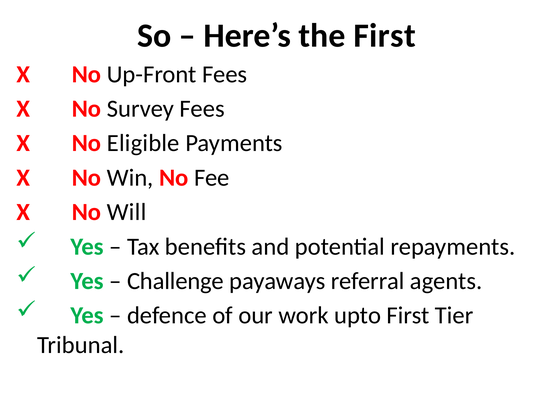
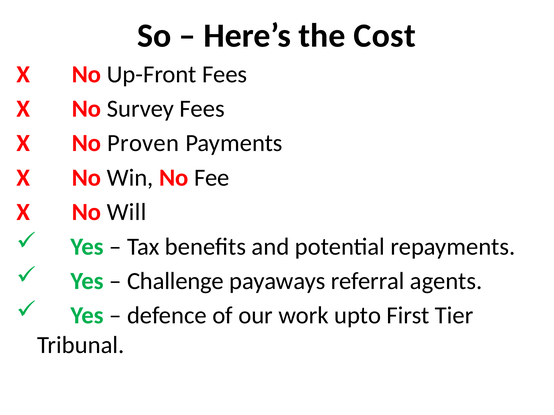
the First: First -> Cost
Eligible: Eligible -> Proven
